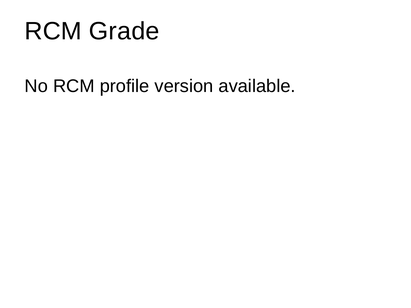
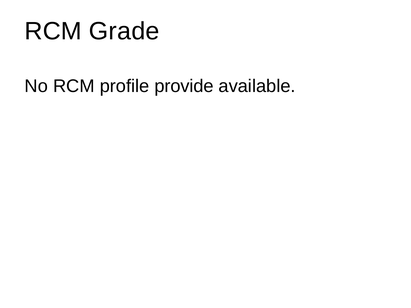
version: version -> provide
